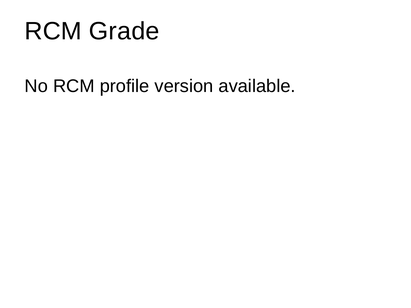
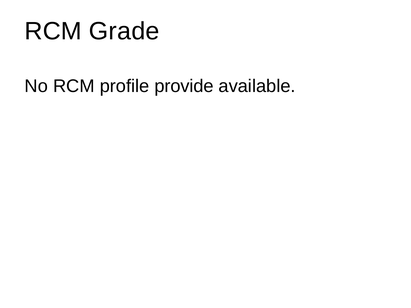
version: version -> provide
